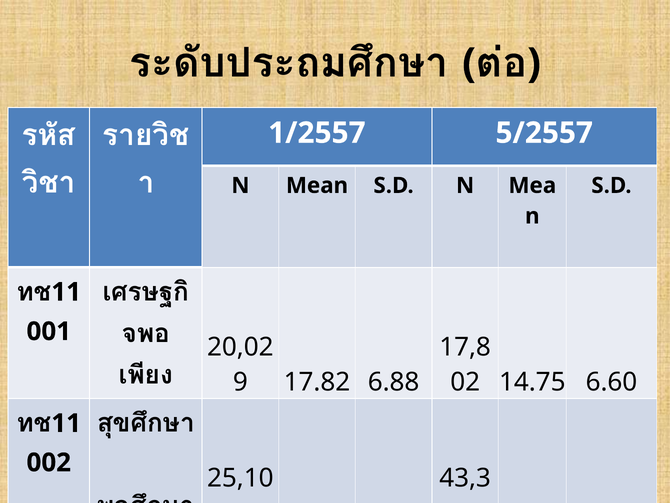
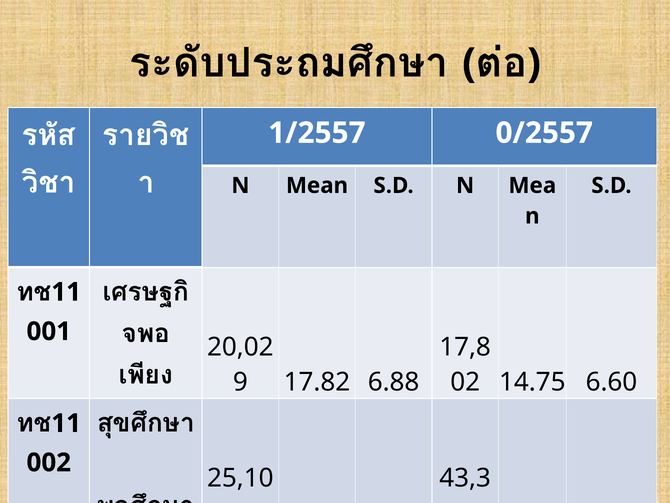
5/2557: 5/2557 -> 0/2557
